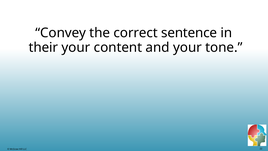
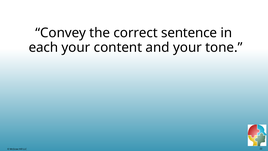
their: their -> each
